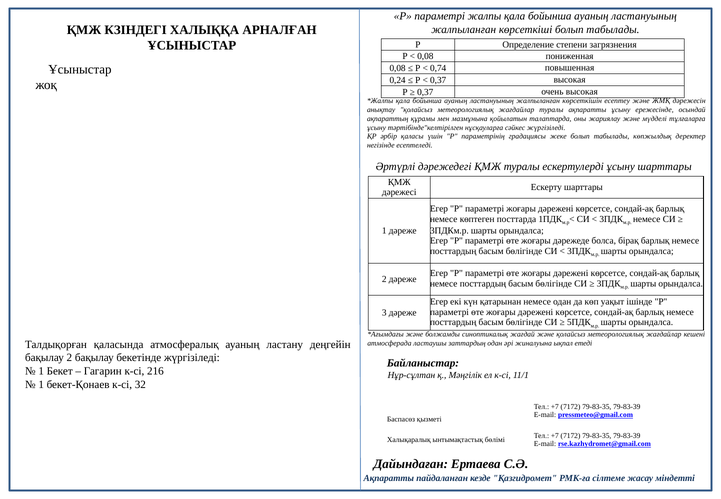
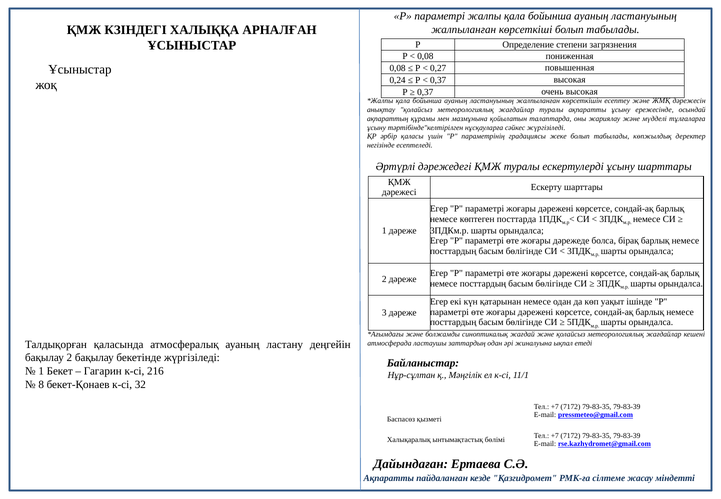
0,74: 0,74 -> 0,27
1 at (41, 384): 1 -> 8
